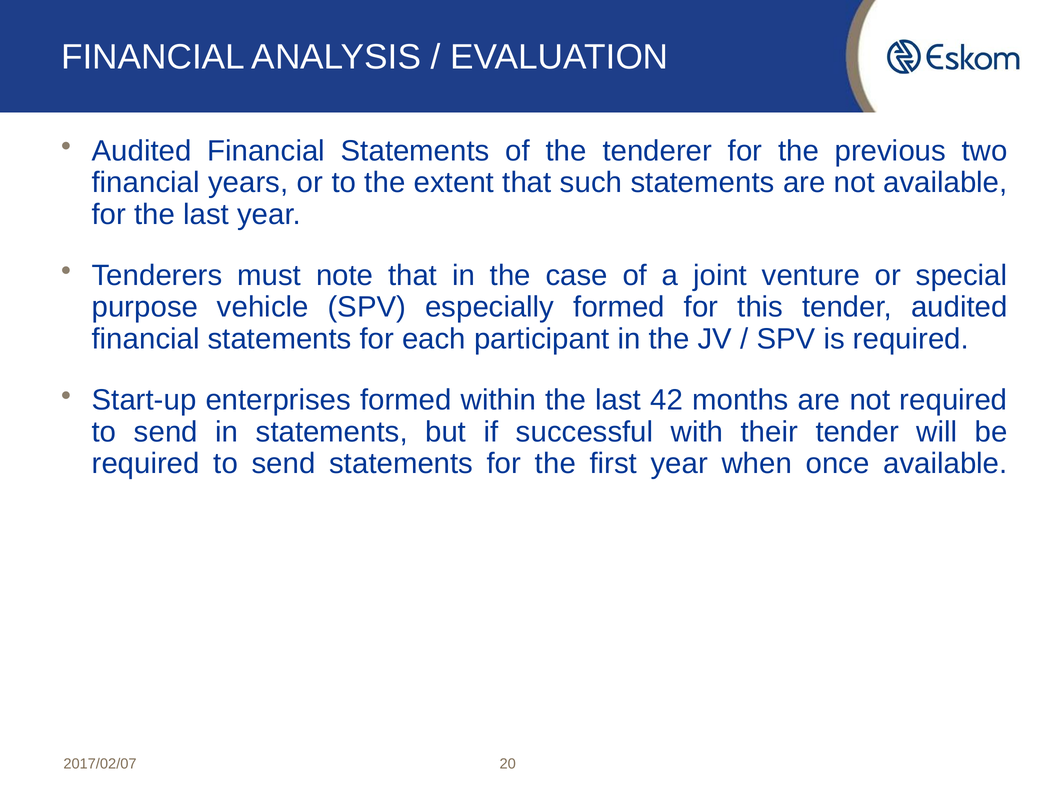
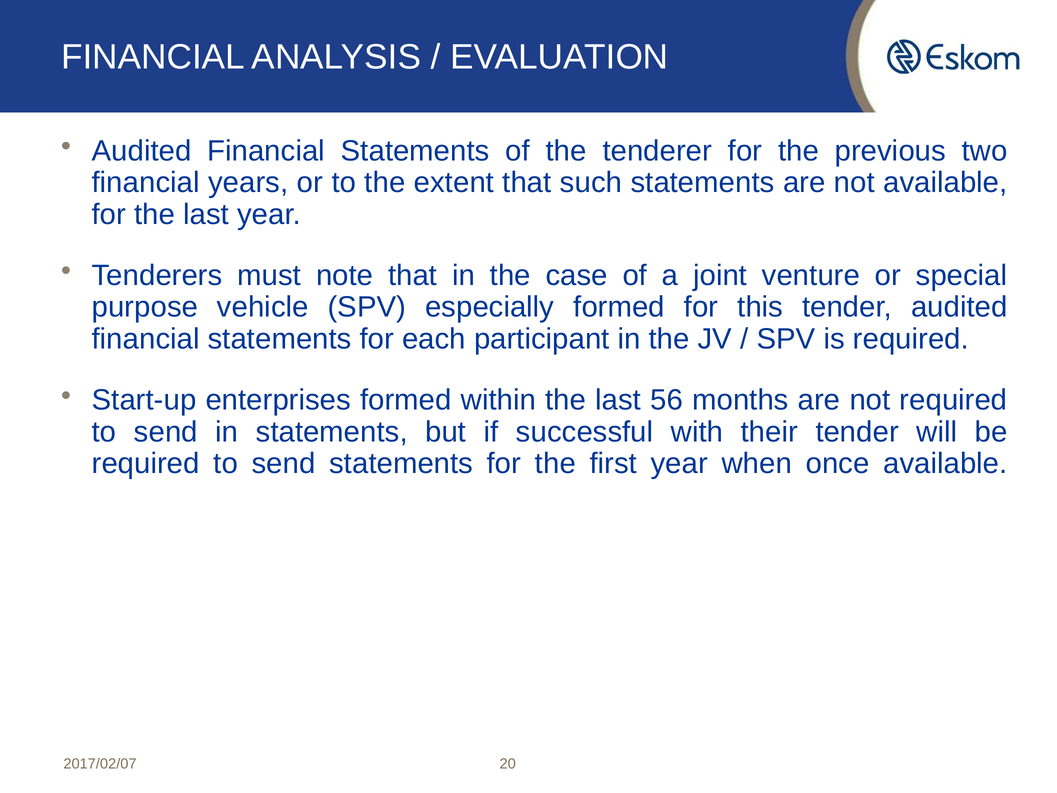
42: 42 -> 56
